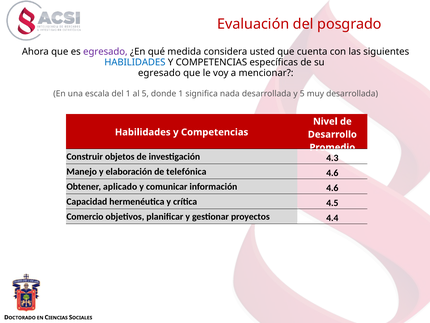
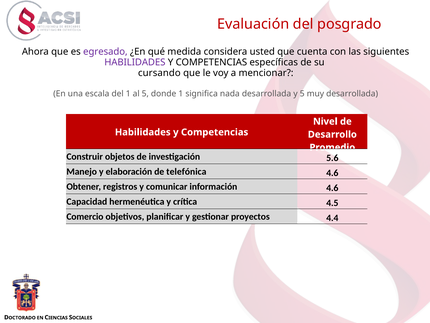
HABILIDADES at (135, 62) colour: blue -> purple
egresado at (159, 73): egresado -> cursando
4.3: 4.3 -> 5.6
aplicado: aplicado -> registros
